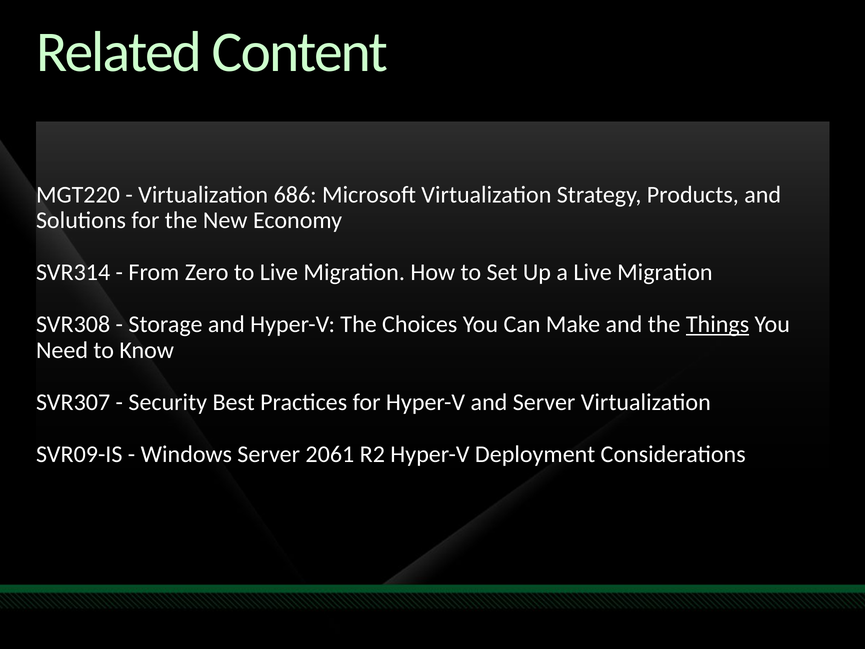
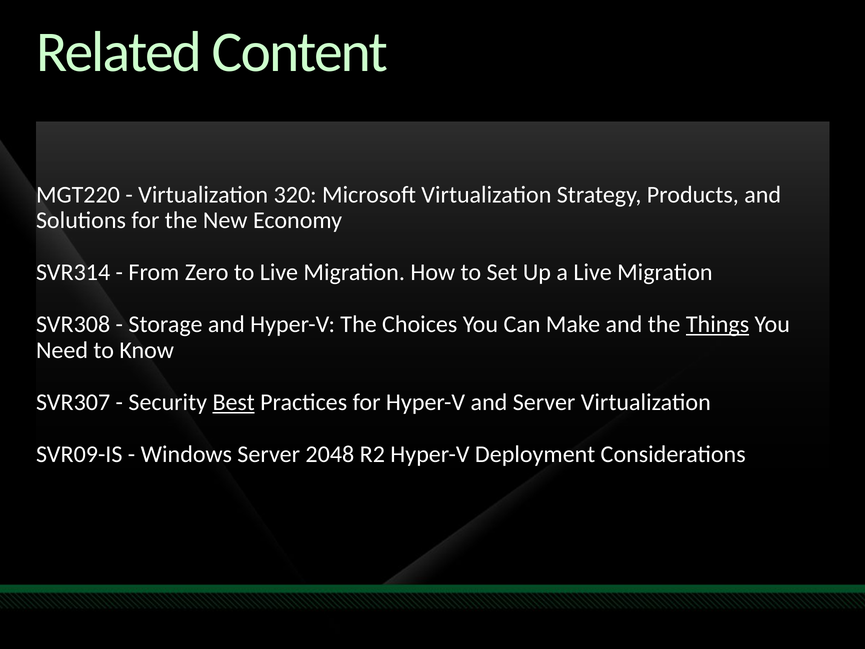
686: 686 -> 320
Best underline: none -> present
2061: 2061 -> 2048
